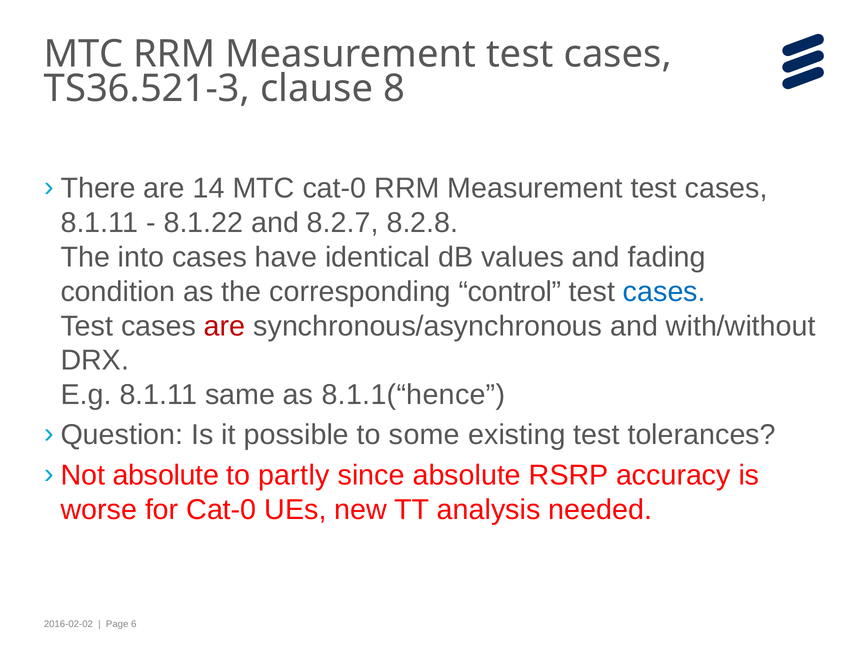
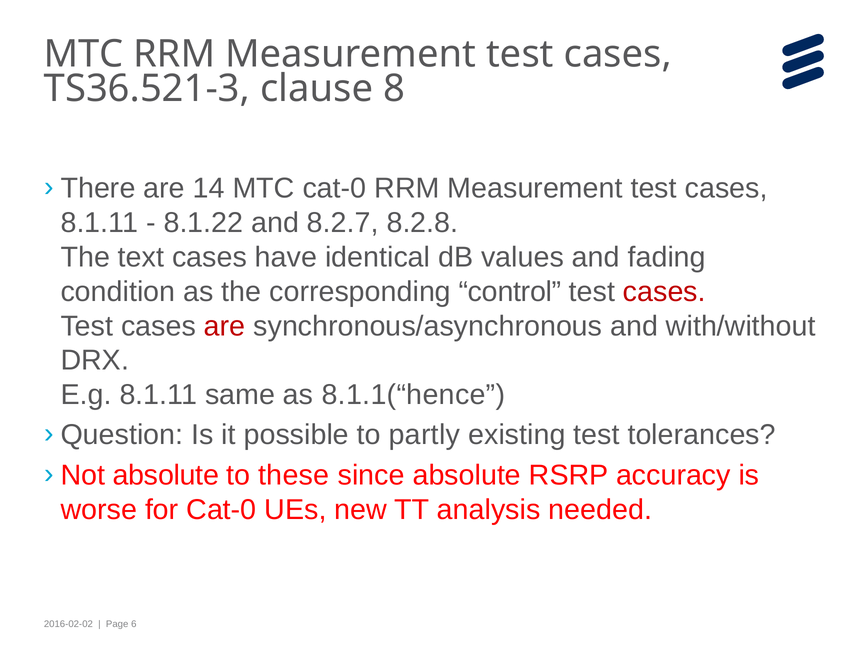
into: into -> text
cases at (664, 292) colour: blue -> red
some: some -> partly
partly: partly -> these
